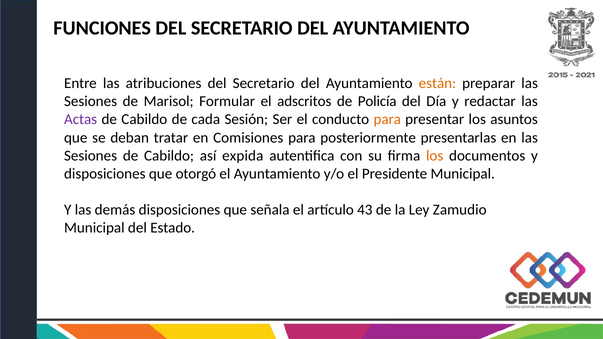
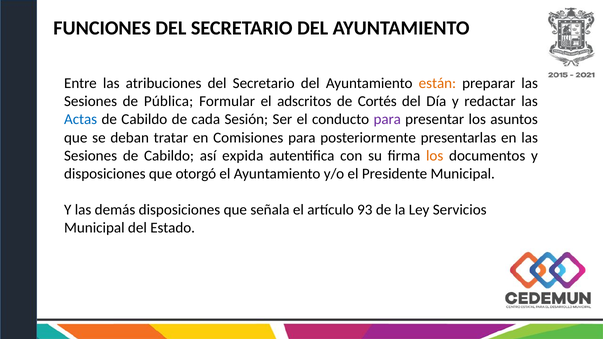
Marisol: Marisol -> Pública
Policía: Policía -> Cortés
Actas colour: purple -> blue
para at (387, 120) colour: orange -> purple
43: 43 -> 93
Zamudio: Zamudio -> Servicios
